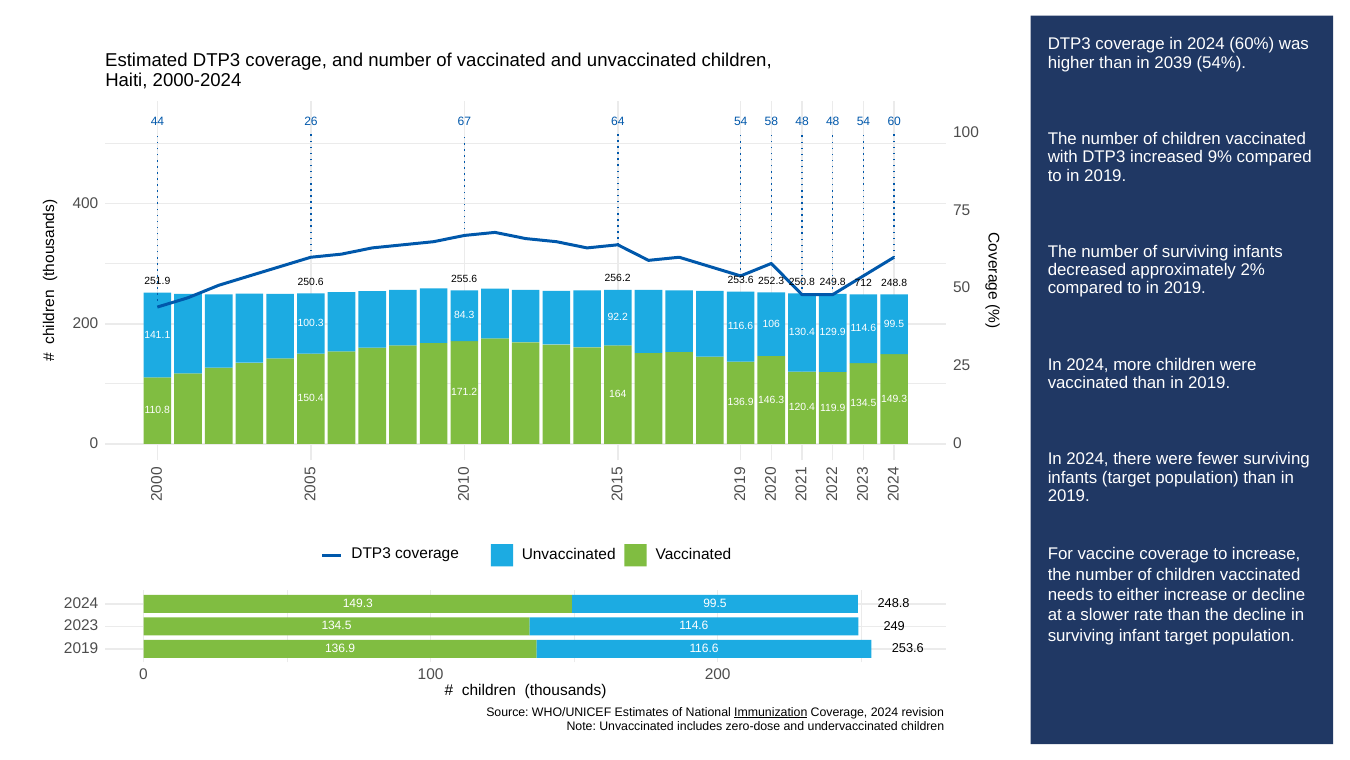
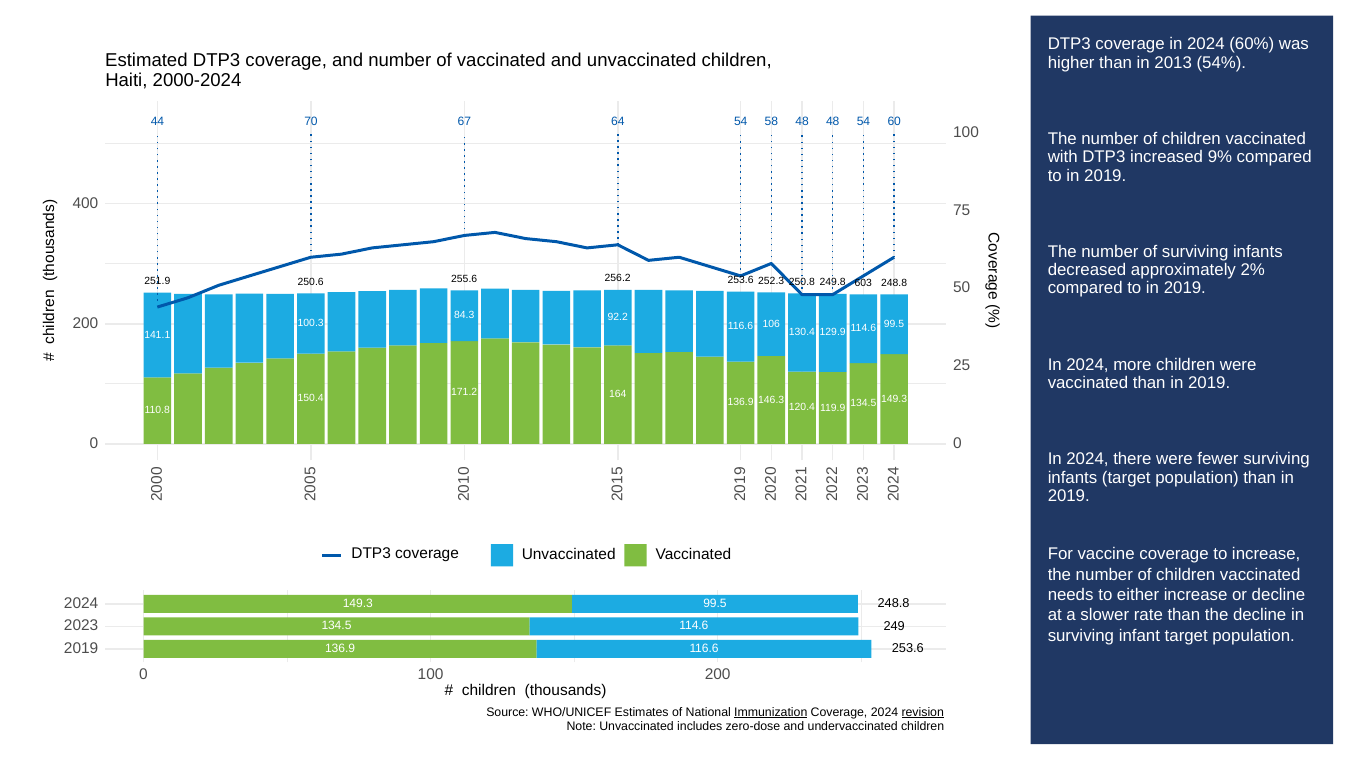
2039: 2039 -> 2013
26: 26 -> 70
712: 712 -> 603
revision at (923, 712) underline: none -> present
